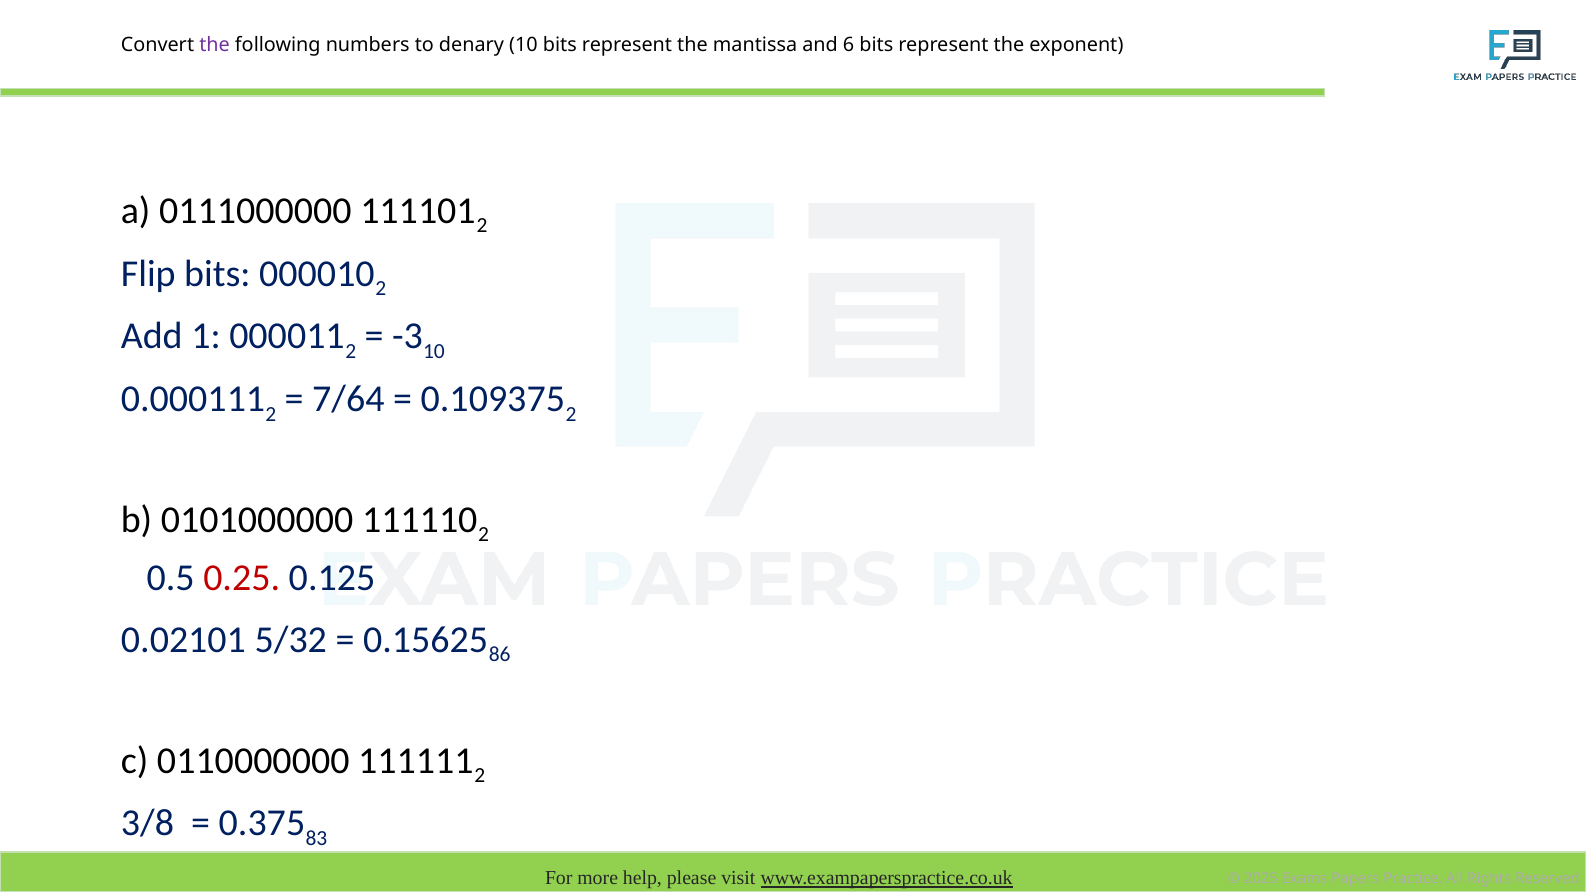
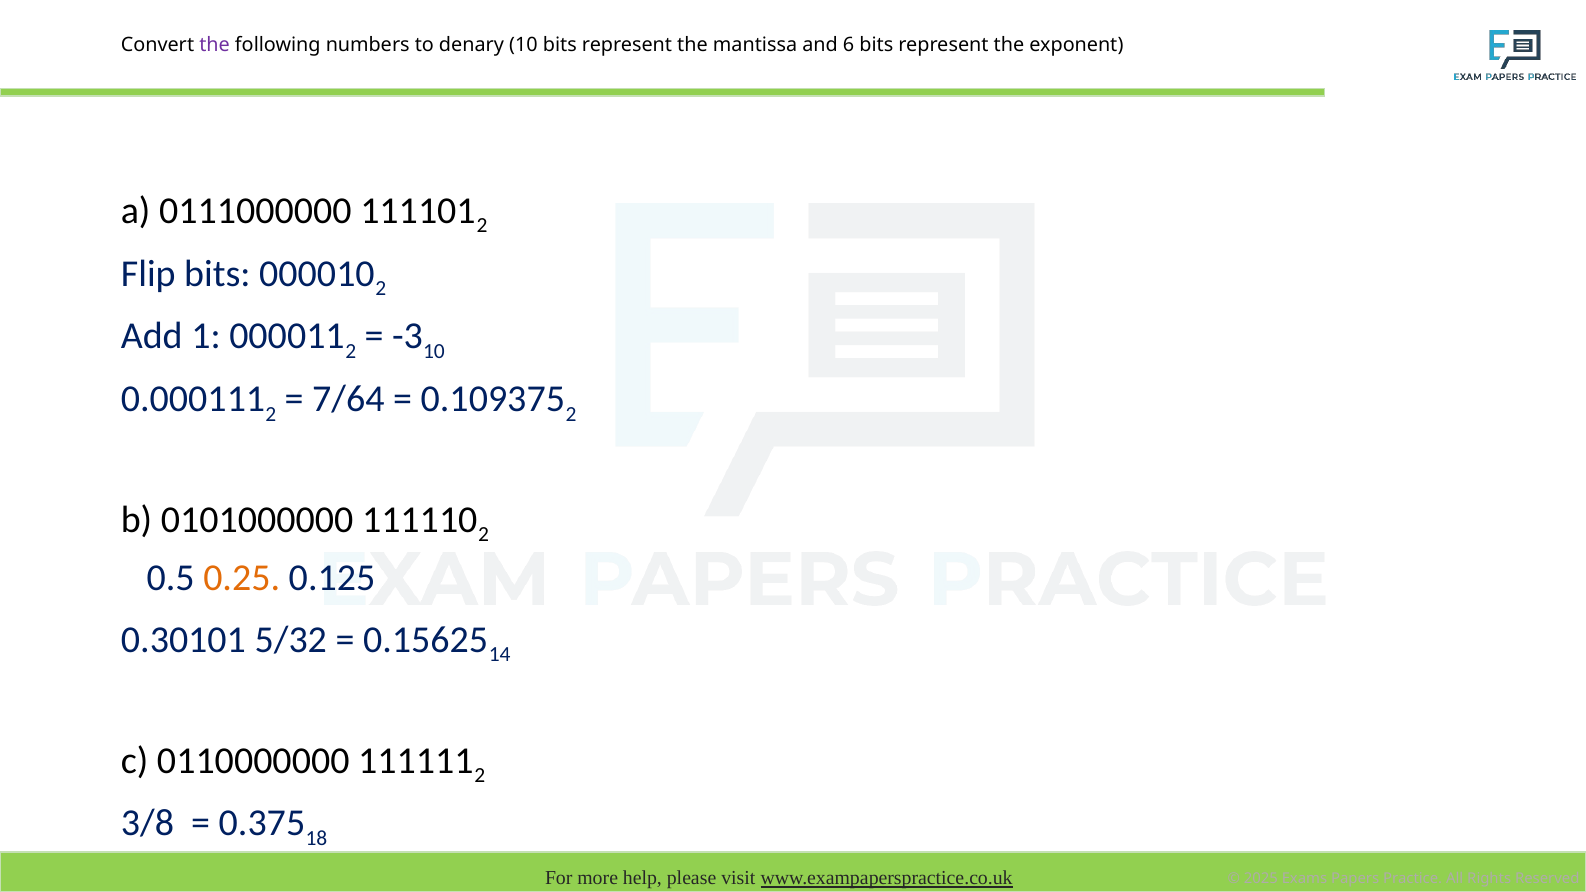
0.25 colour: red -> orange
0.02101: 0.02101 -> 0.30101
86: 86 -> 14
83: 83 -> 18
